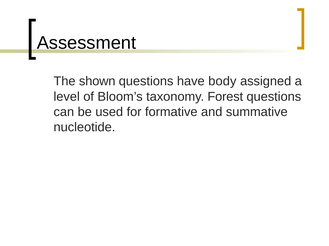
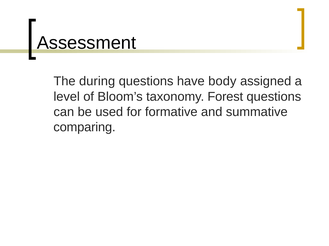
shown: shown -> during
nucleotide: nucleotide -> comparing
